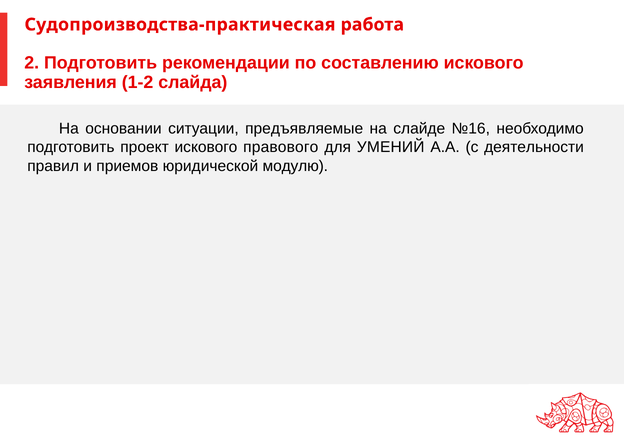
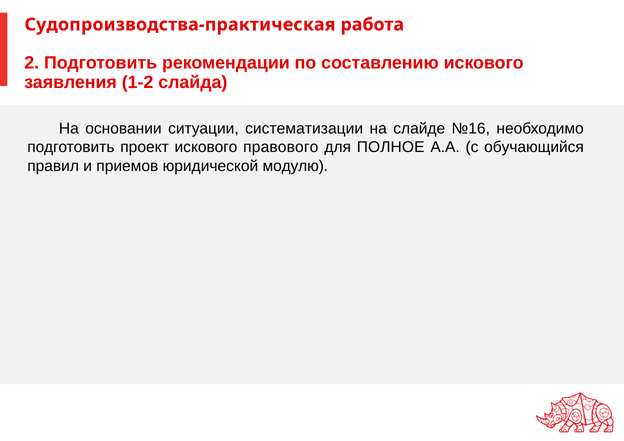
предъявляемые: предъявляемые -> систематизации
УМЕНИЙ: УМЕНИЙ -> ПОЛНОЕ
деятельности: деятельности -> обучающийся
